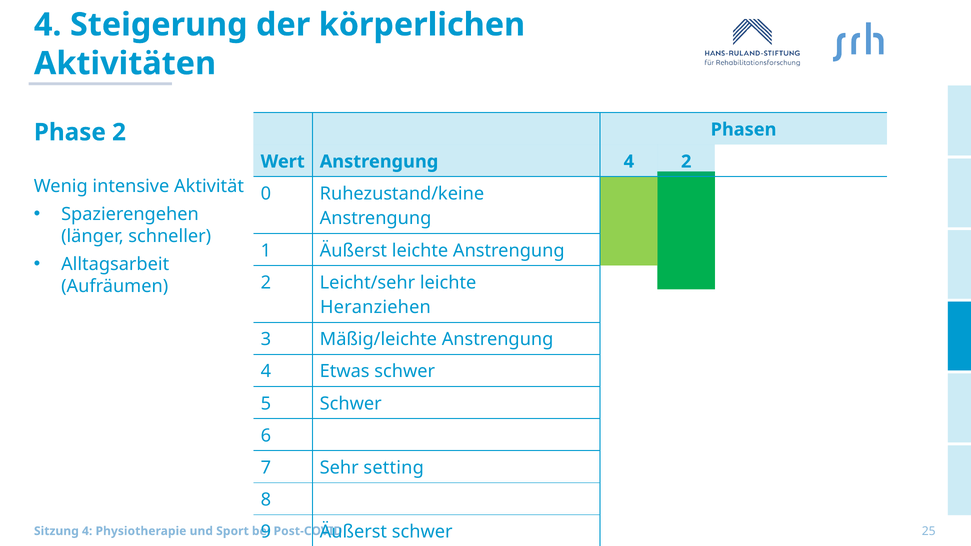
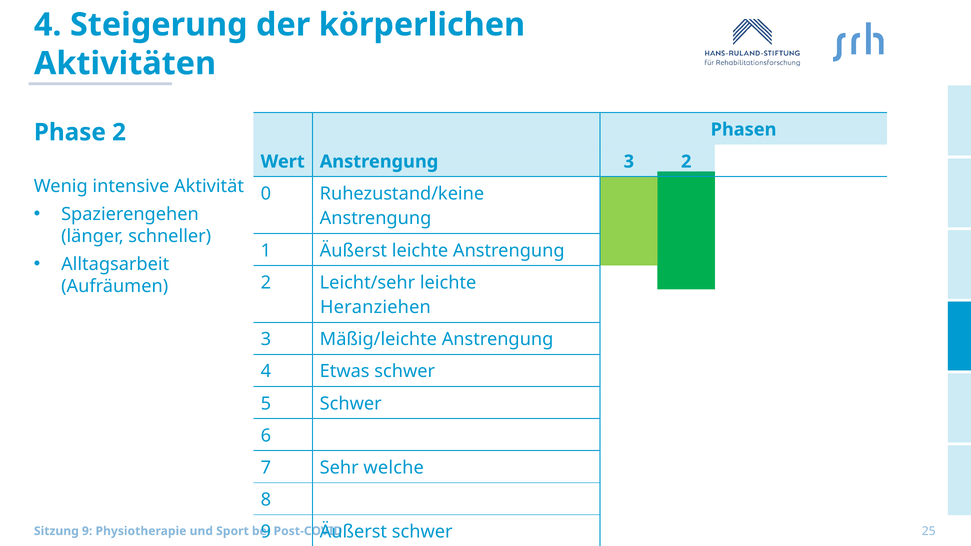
Wert Anstrengung 4: 4 -> 3
setting: setting -> welche
Sitzung 4: 4 -> 9
